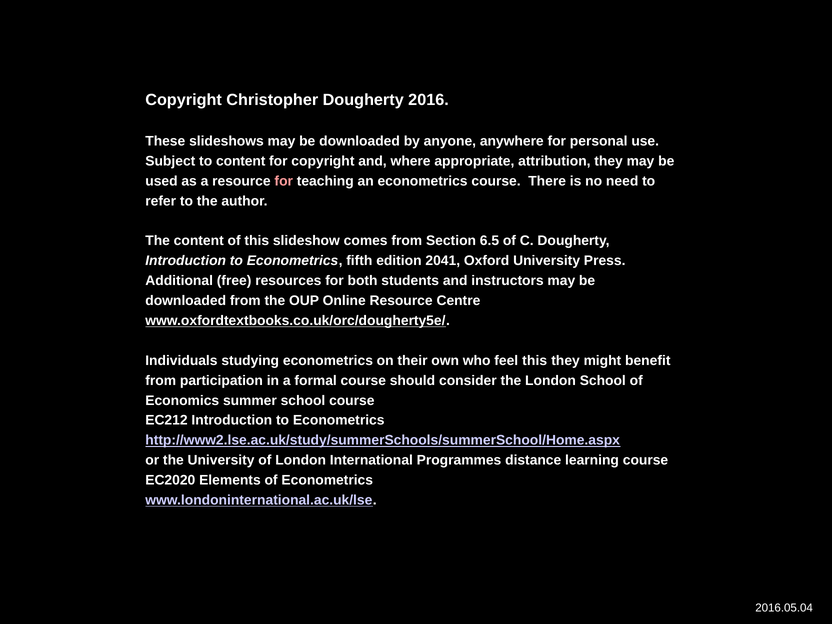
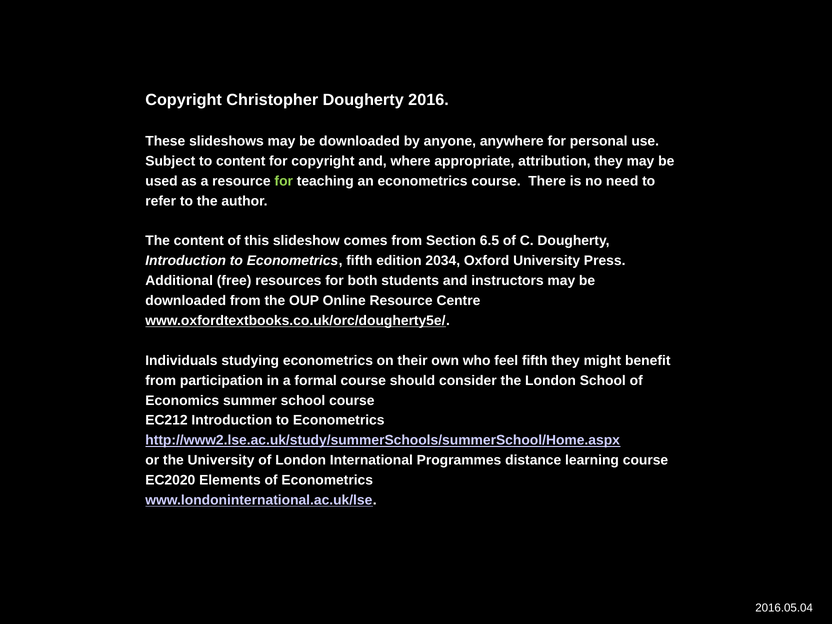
for at (284, 181) colour: pink -> light green
2041: 2041 -> 2034
feel this: this -> fifth
